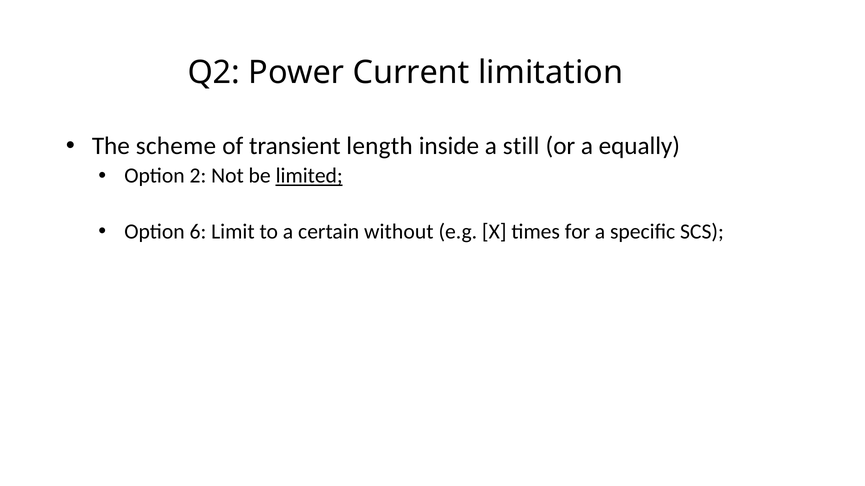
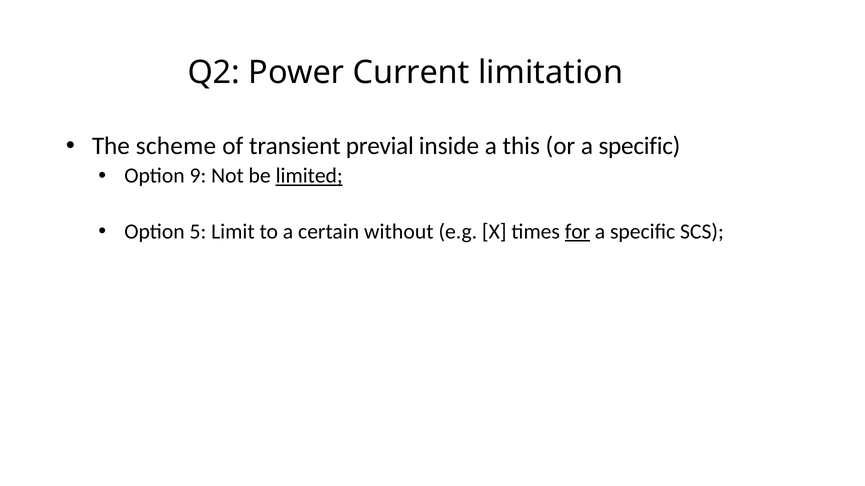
length: length -> previal
still: still -> this
or a equally: equally -> specific
2: 2 -> 9
6: 6 -> 5
for underline: none -> present
